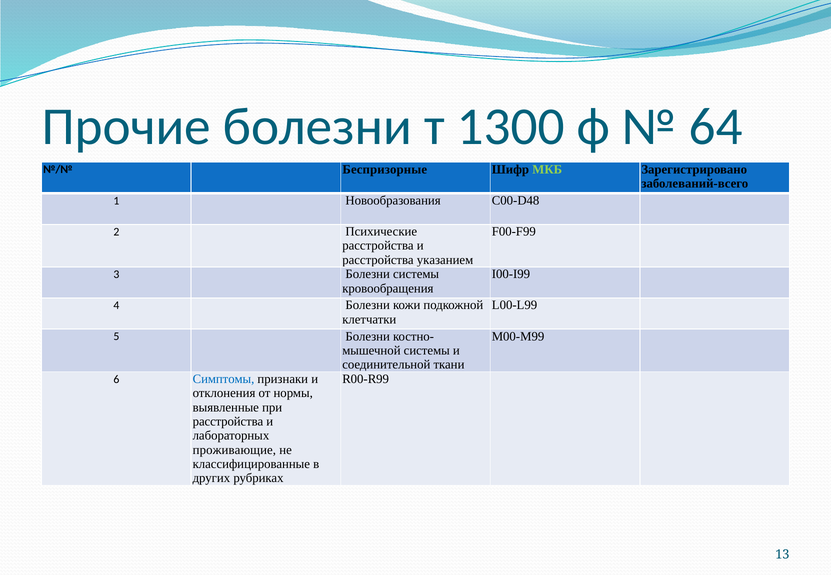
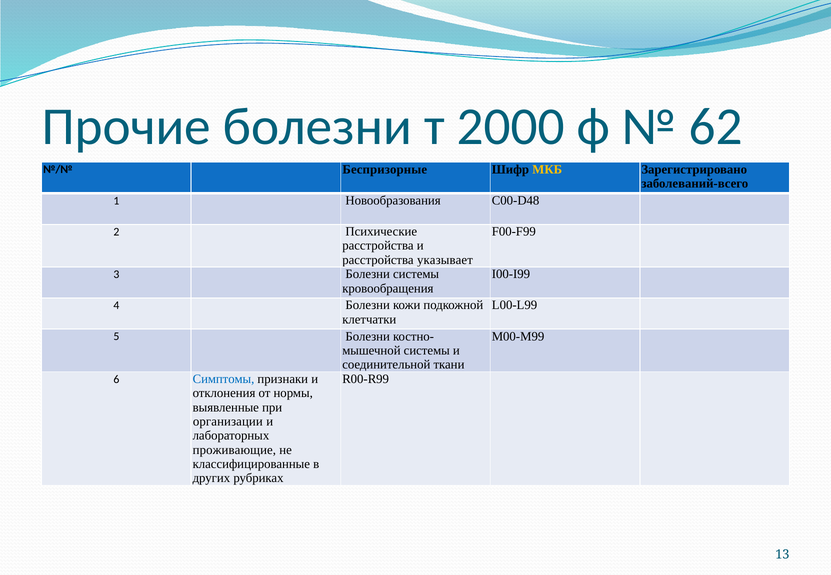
1300: 1300 -> 2000
64: 64 -> 62
МКБ colour: light green -> yellow
указанием: указанием -> указывает
расстройства at (228, 422): расстройства -> организации
